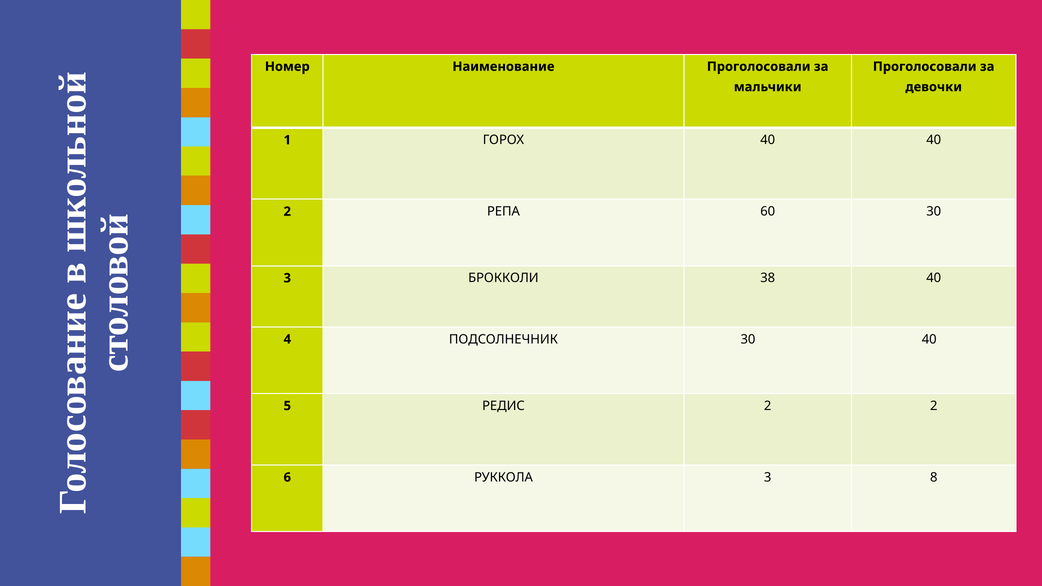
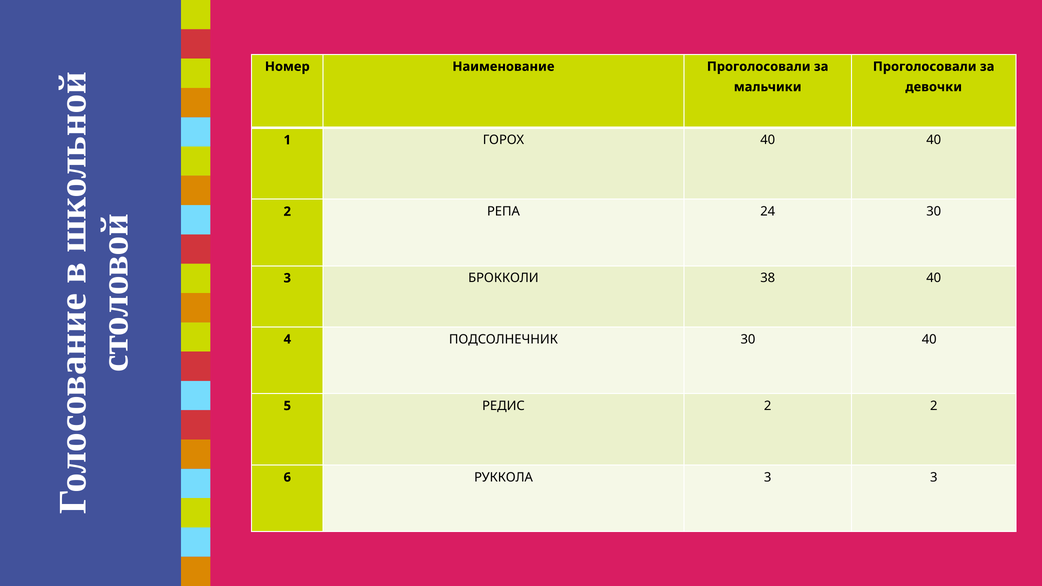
60: 60 -> 24
3 8: 8 -> 3
